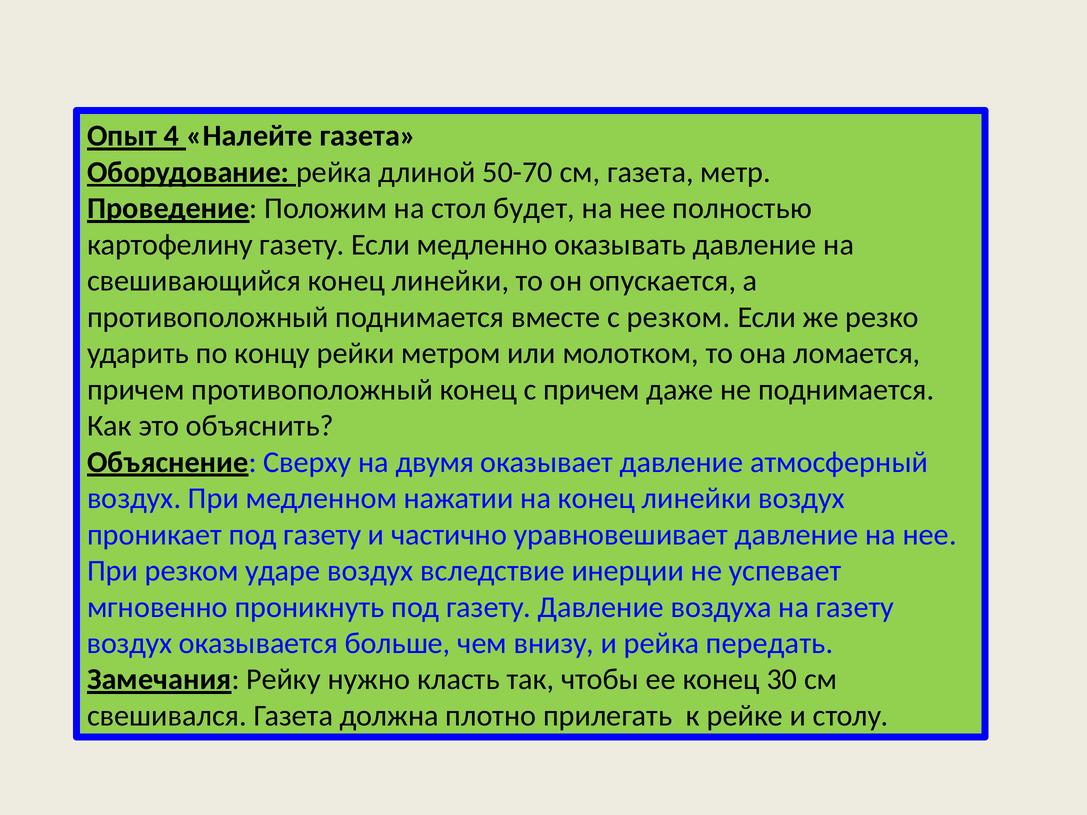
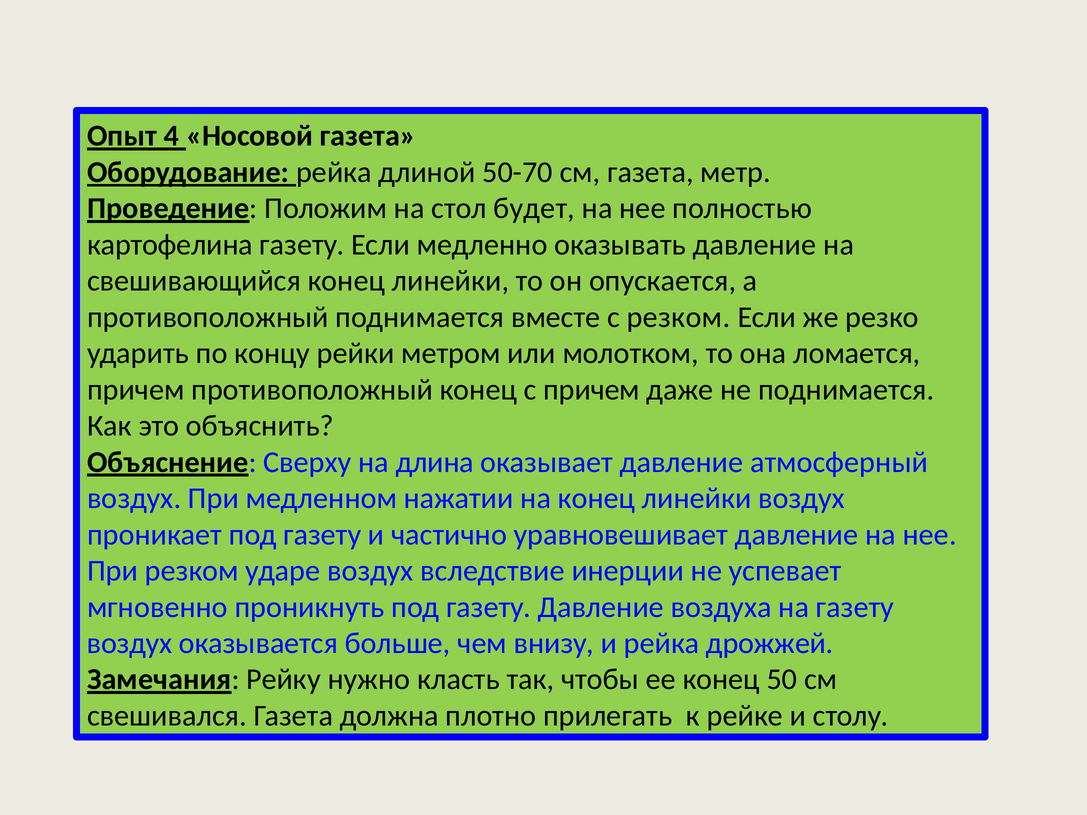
Налейте: Налейте -> Носовой
картофелину: картофелину -> картофелина
двумя: двумя -> длина
передать: передать -> дрожжей
30: 30 -> 50
